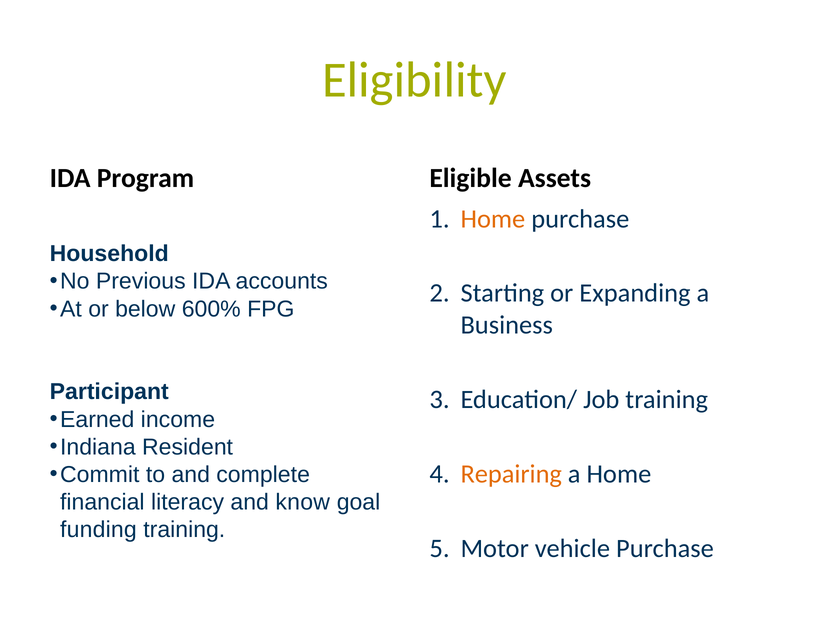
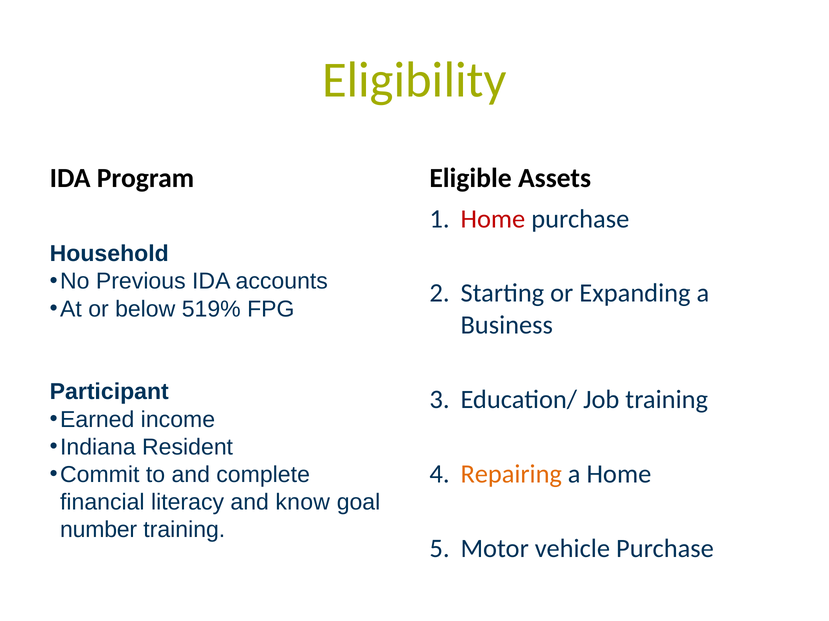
Home at (493, 219) colour: orange -> red
600%: 600% -> 519%
funding: funding -> number
